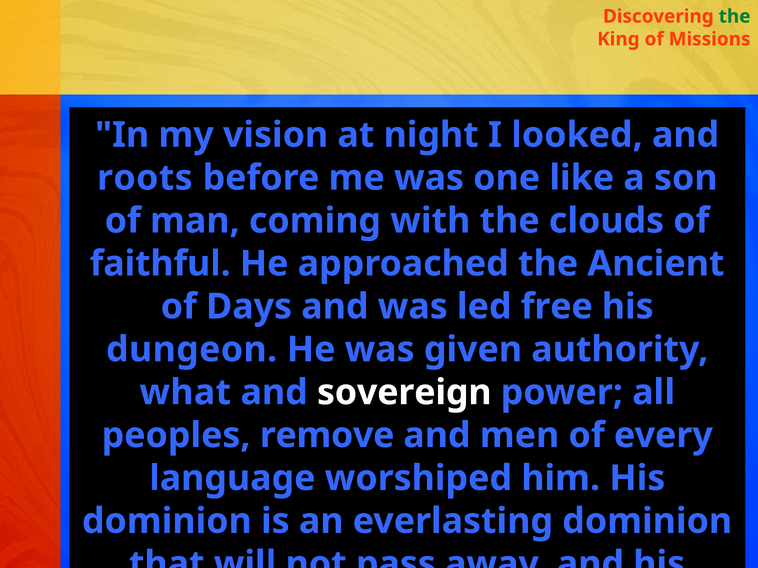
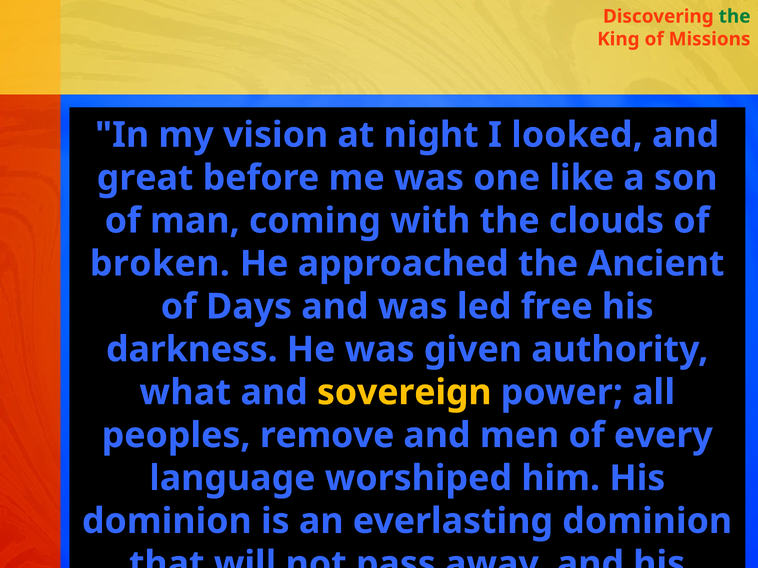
roots: roots -> great
faithful: faithful -> broken
dungeon: dungeon -> darkness
sovereign colour: white -> yellow
